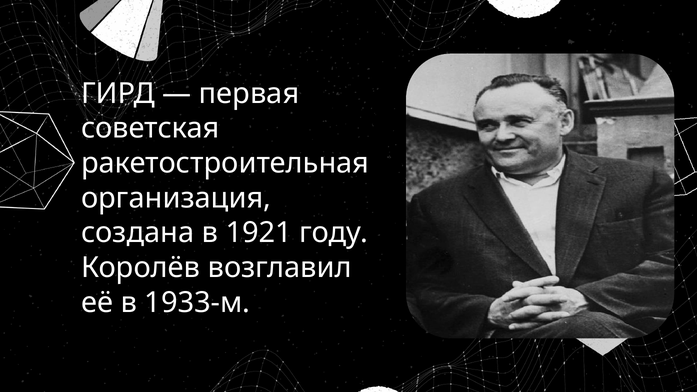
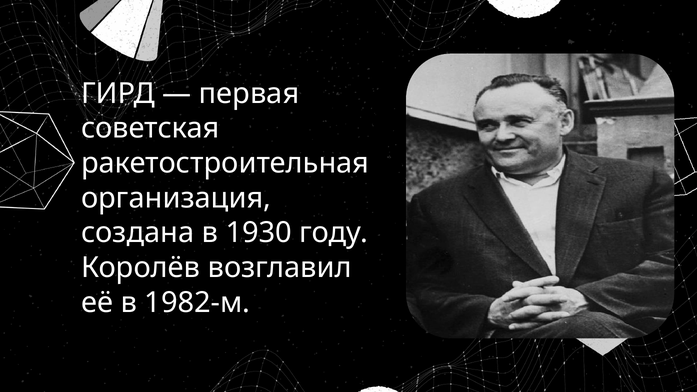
1921: 1921 -> 1930
1933-м: 1933-м -> 1982-м
